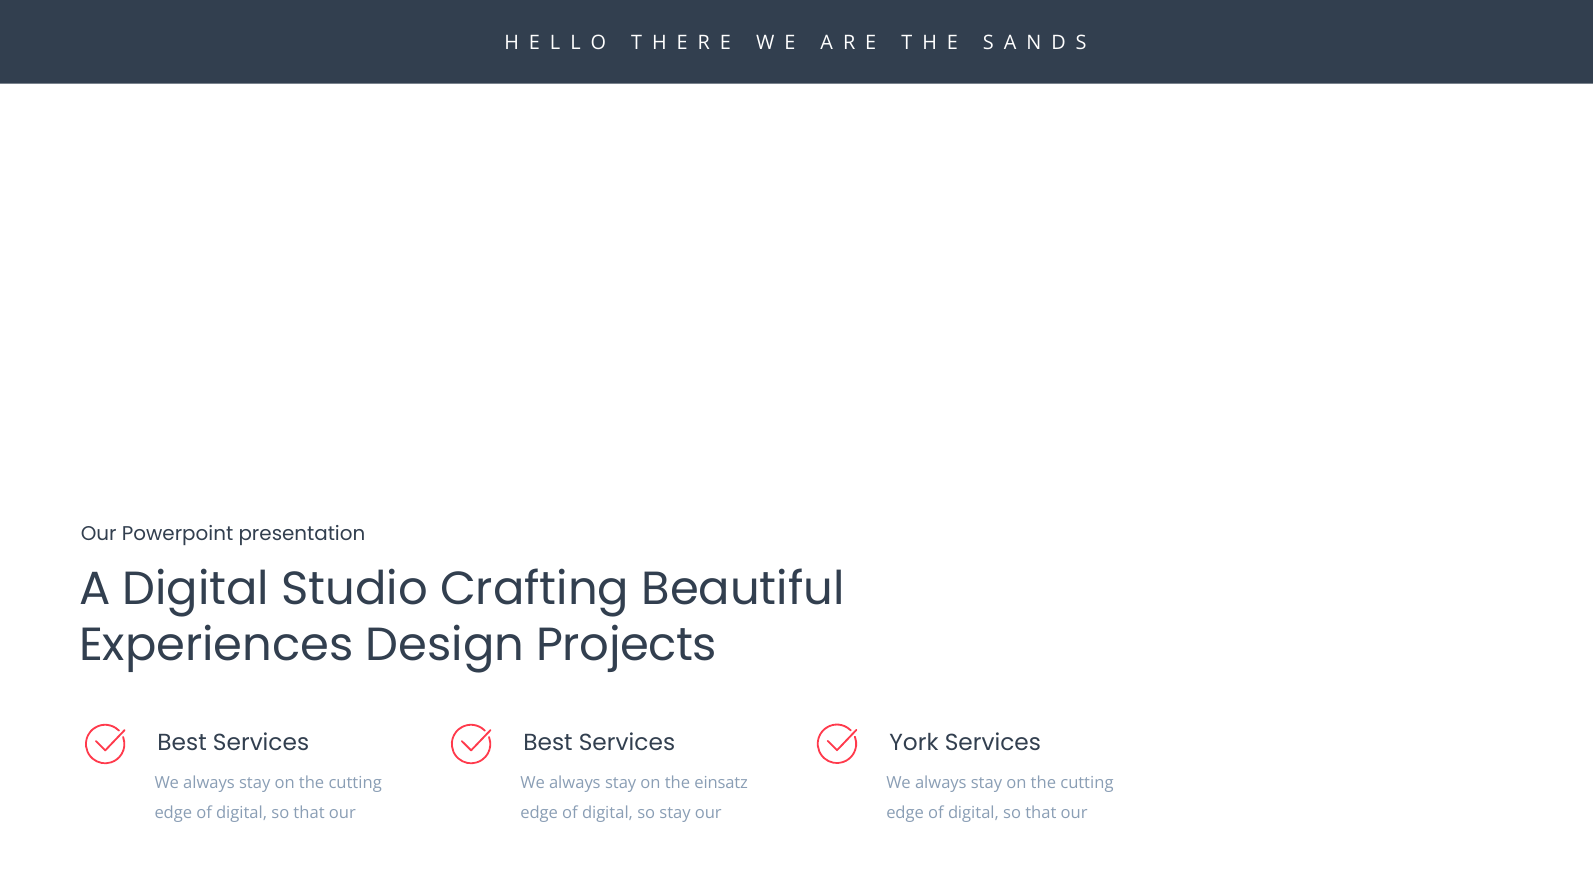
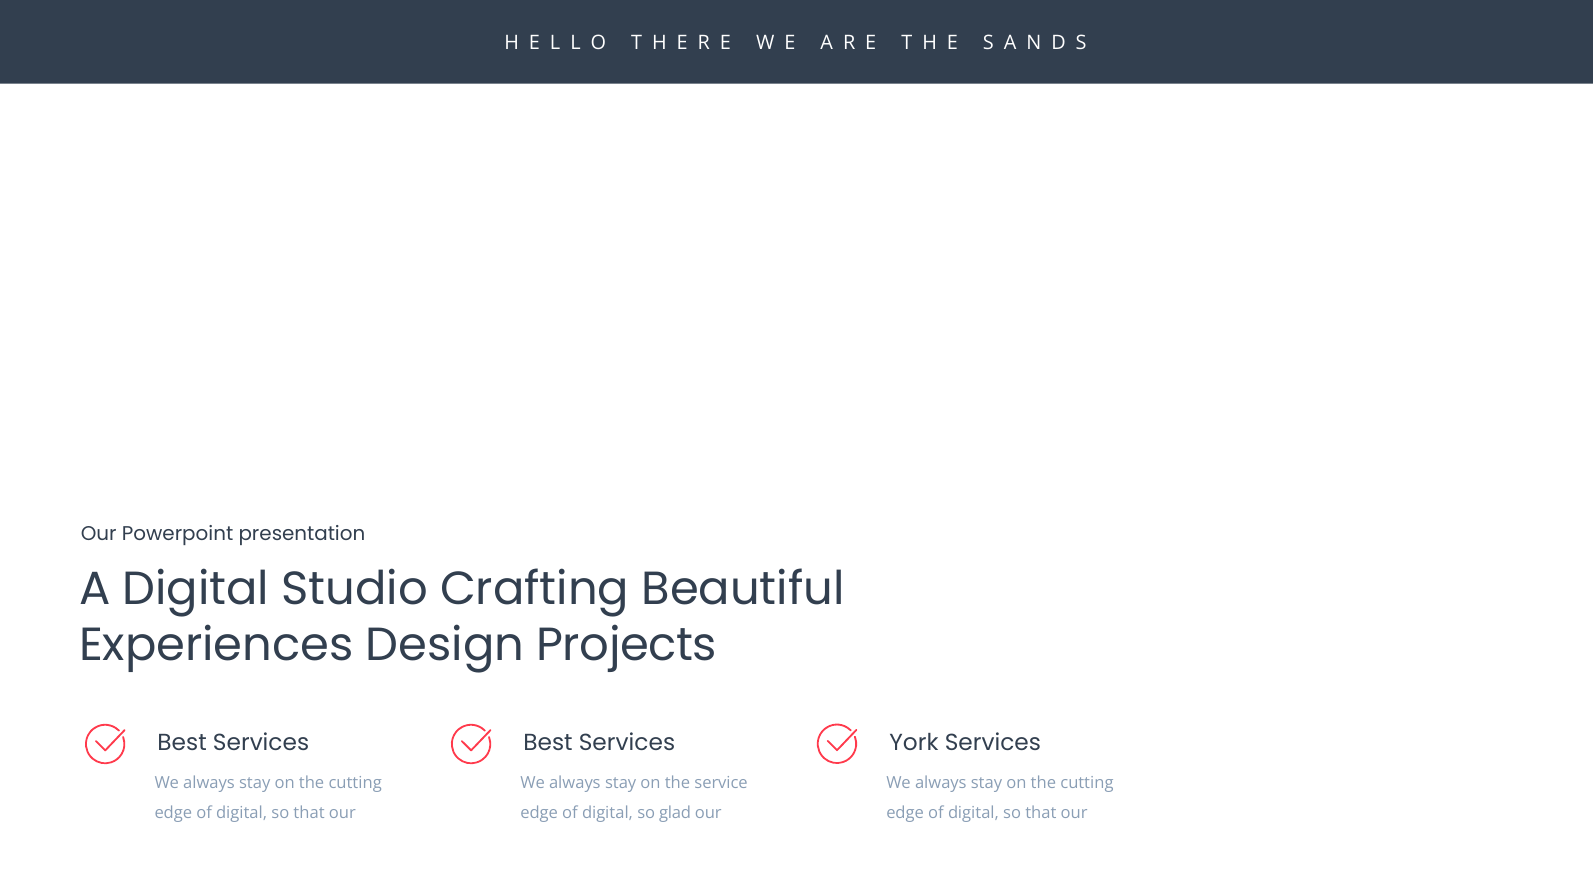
einsatz: einsatz -> service
so stay: stay -> glad
